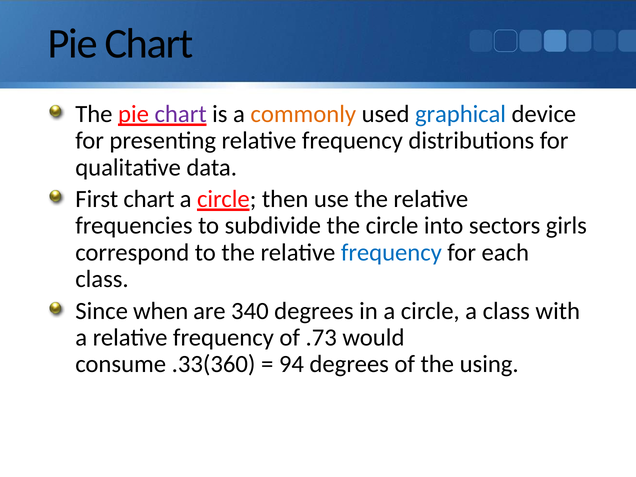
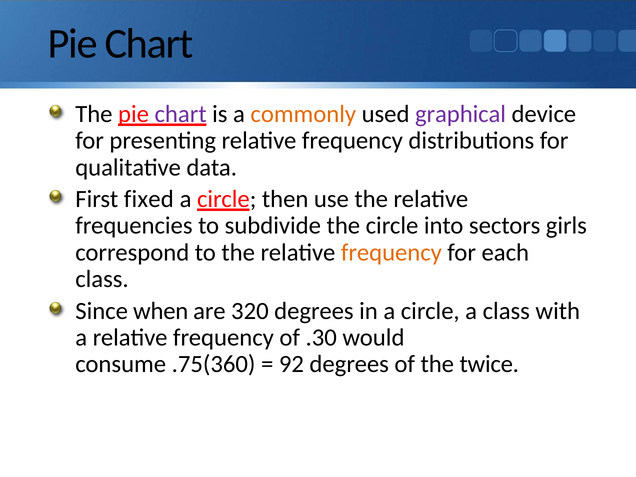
graphical colour: blue -> purple
First chart: chart -> fixed
frequency at (391, 252) colour: blue -> orange
340: 340 -> 320
.73: .73 -> .30
.33(360: .33(360 -> .75(360
94: 94 -> 92
using: using -> twice
